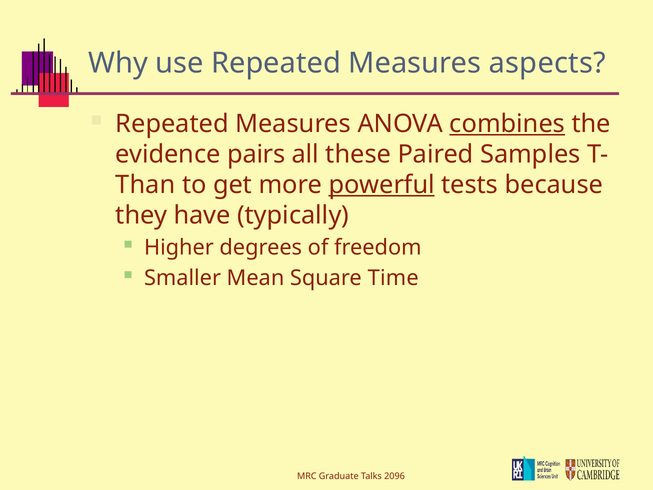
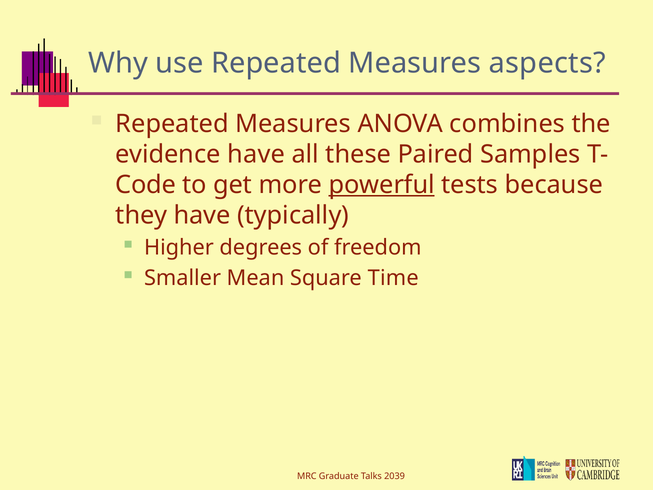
combines underline: present -> none
evidence pairs: pairs -> have
Than: Than -> Code
2096: 2096 -> 2039
